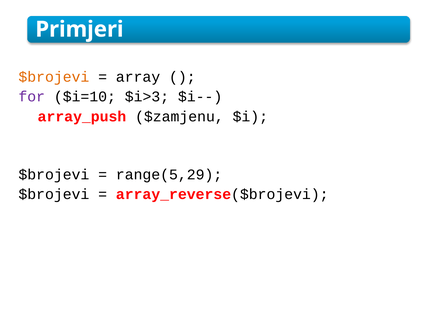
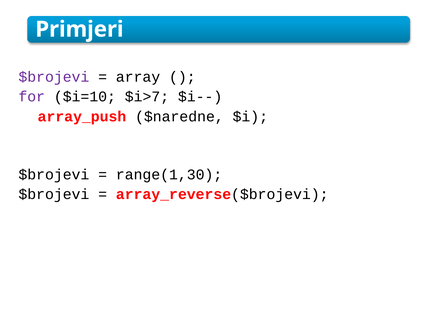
$brojevi at (54, 77) colour: orange -> purple
$i>3: $i>3 -> $i>7
$zamjenu: $zamjenu -> $naredne
range(5,29: range(5,29 -> range(1,30
